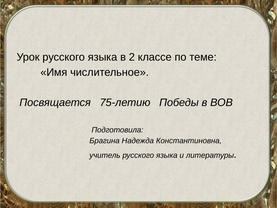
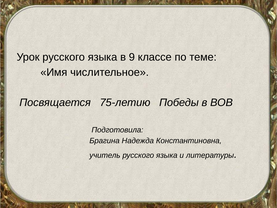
2: 2 -> 9
